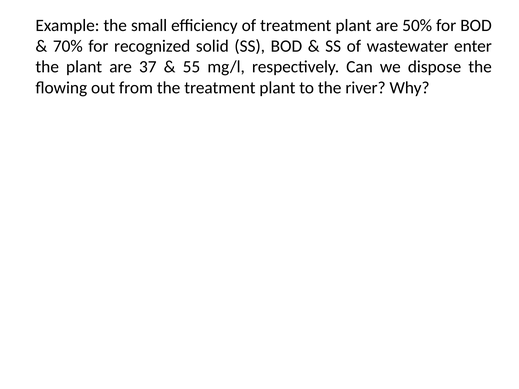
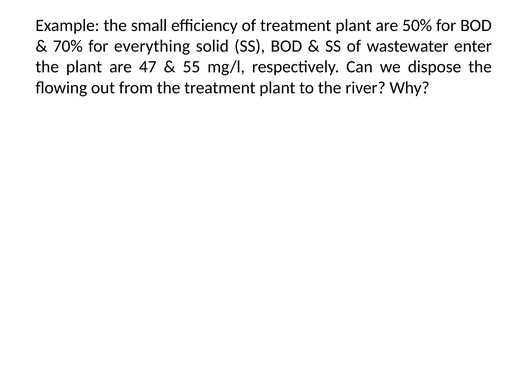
recognized: recognized -> everything
37: 37 -> 47
